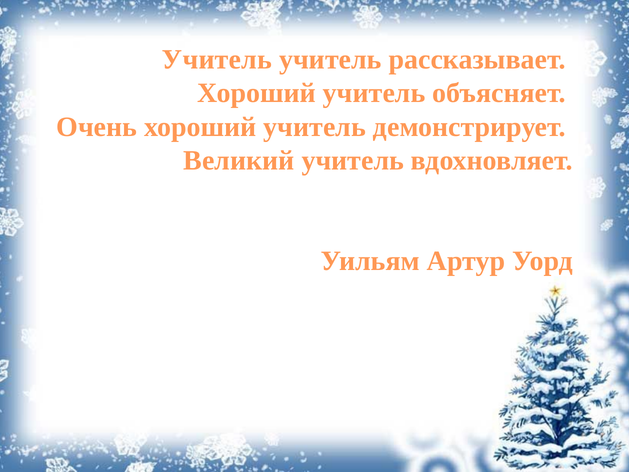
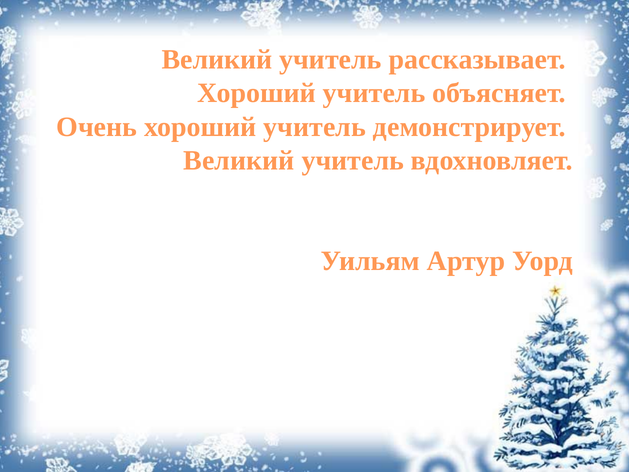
Учитель at (217, 60): Учитель -> Великий
